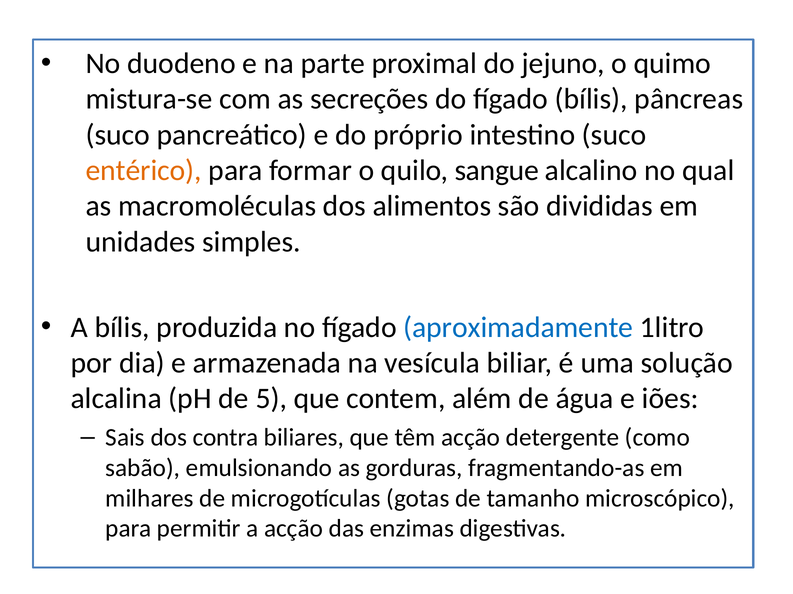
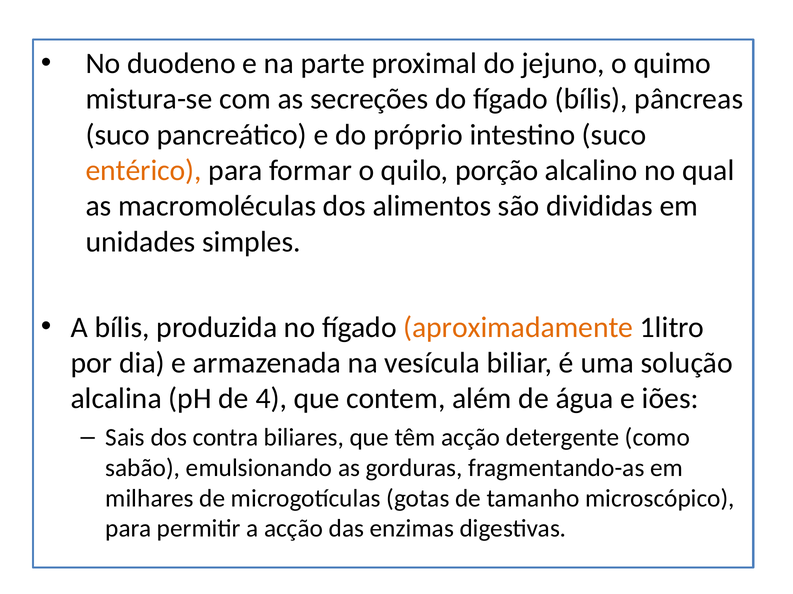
sangue: sangue -> porção
aproximadamente colour: blue -> orange
5: 5 -> 4
